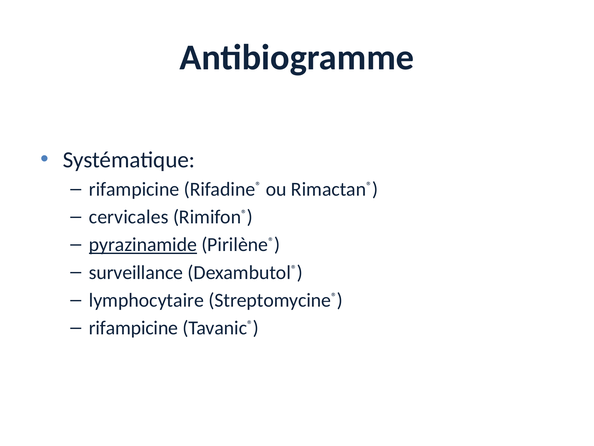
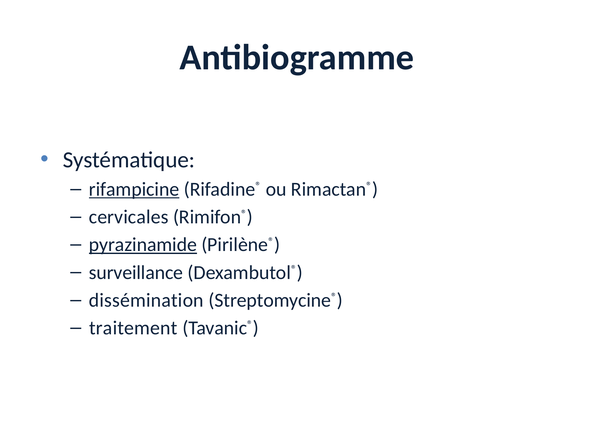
rifampicine at (134, 189) underline: none -> present
lymphocytaire: lymphocytaire -> dissémination
rifampicine at (133, 328): rifampicine -> traitement
